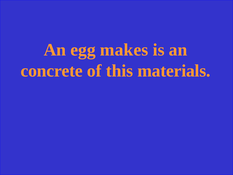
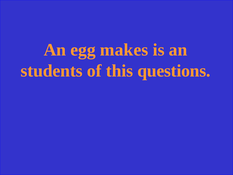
concrete: concrete -> students
materials: materials -> questions
